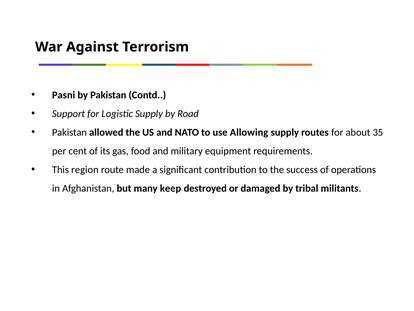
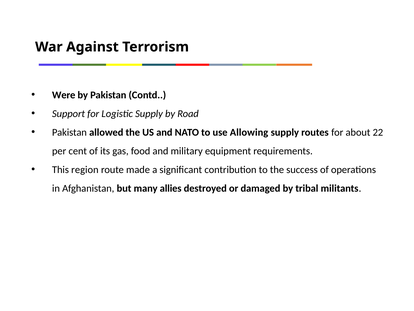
Pasni: Pasni -> Were
35: 35 -> 22
keep: keep -> allies
